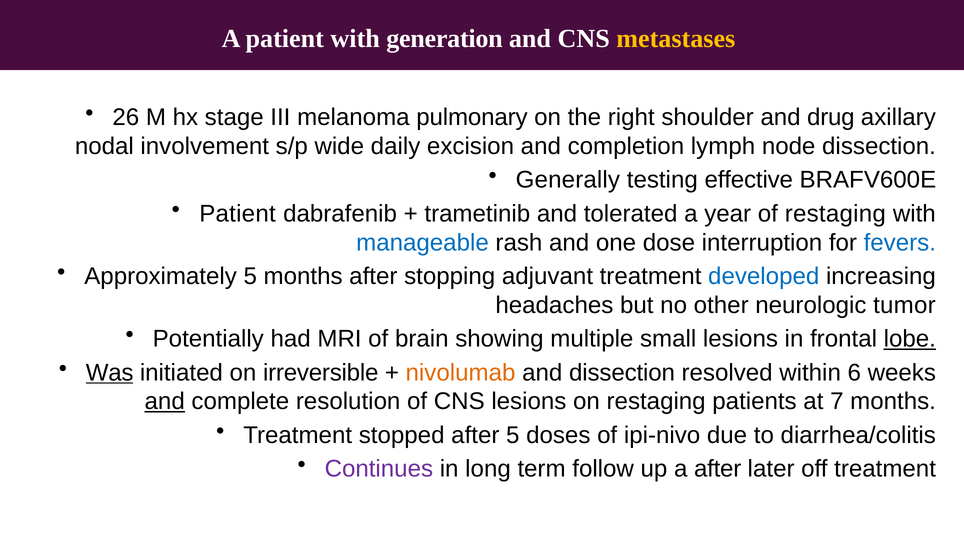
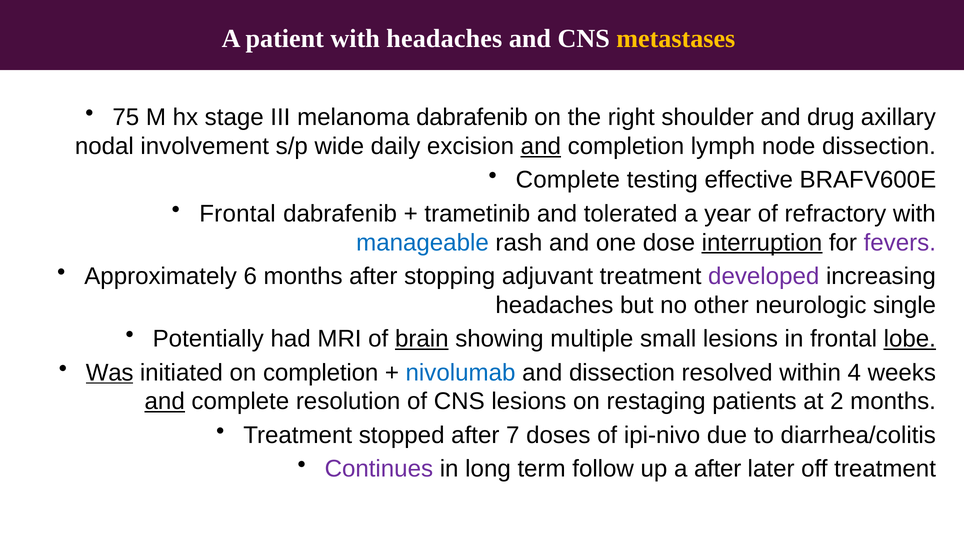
with generation: generation -> headaches
26: 26 -> 75
melanoma pulmonary: pulmonary -> dabrafenib
and at (541, 146) underline: none -> present
Generally at (568, 180): Generally -> Complete
Patient at (238, 214): Patient -> Frontal
of restaging: restaging -> refractory
interruption underline: none -> present
fevers colour: blue -> purple
Approximately 5: 5 -> 6
developed colour: blue -> purple
tumor: tumor -> single
brain underline: none -> present
on irreversible: irreversible -> completion
nivolumab colour: orange -> blue
6: 6 -> 4
7: 7 -> 2
after 5: 5 -> 7
